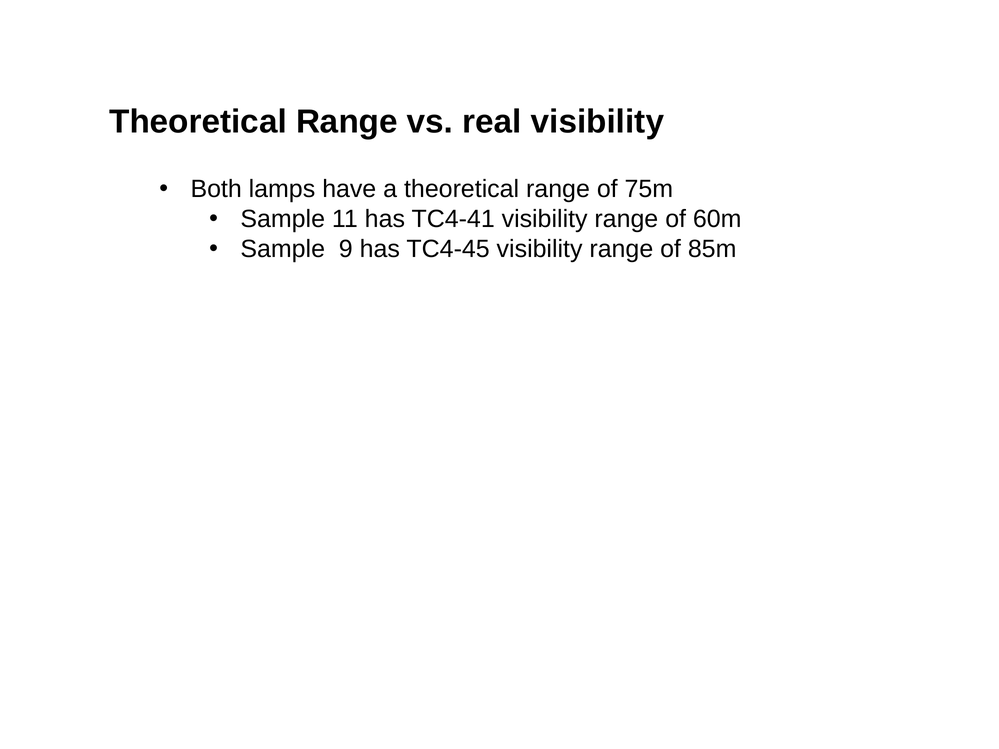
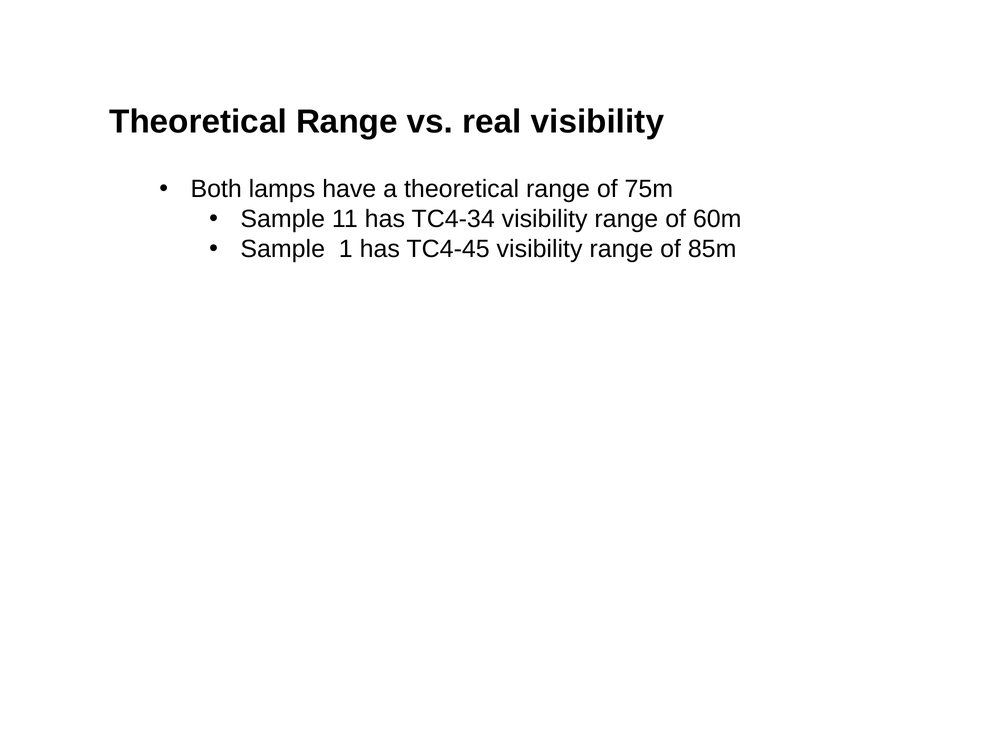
TC4-41: TC4-41 -> TC4-34
9: 9 -> 1
